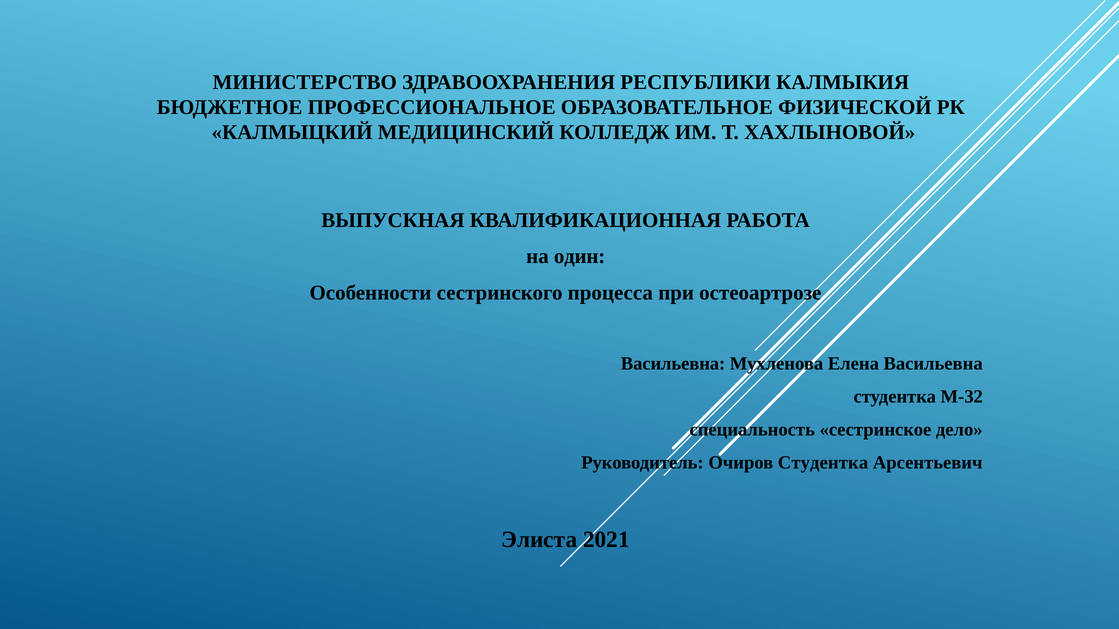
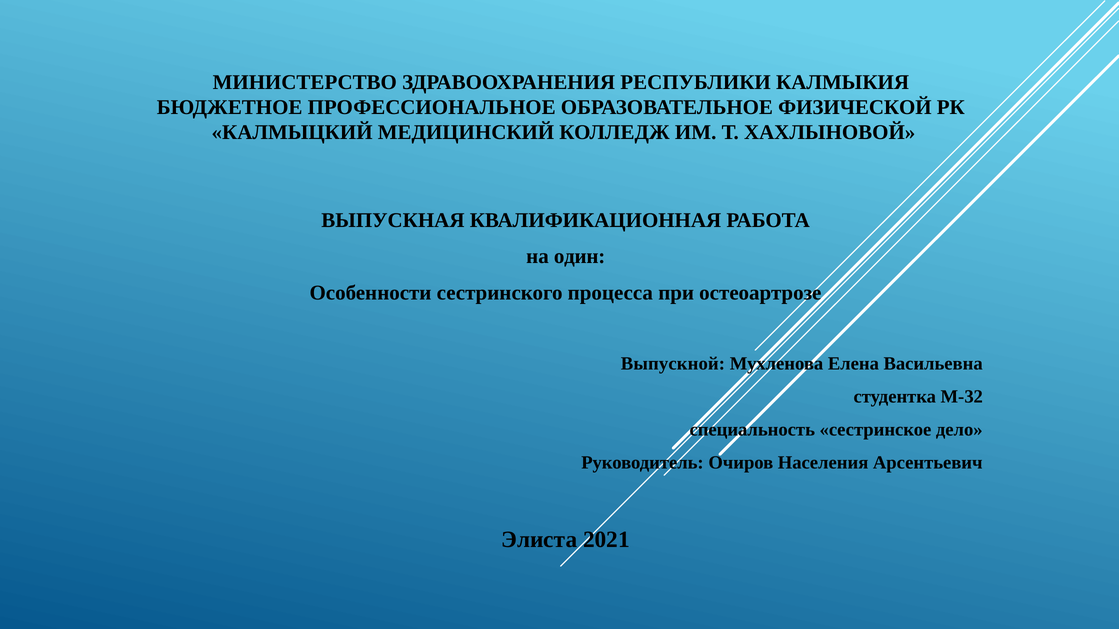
Васильевна at (673, 364): Васильевна -> Выпускной
Очиров Студентка: Студентка -> Населения
